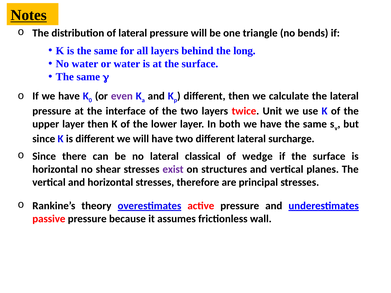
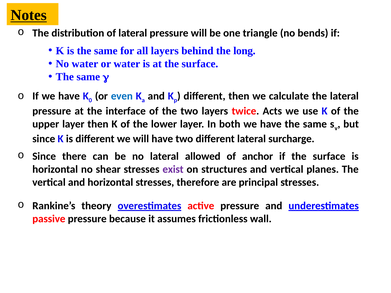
even colour: purple -> blue
Unit: Unit -> Acts
classical: classical -> allowed
wedge: wedge -> anchor
